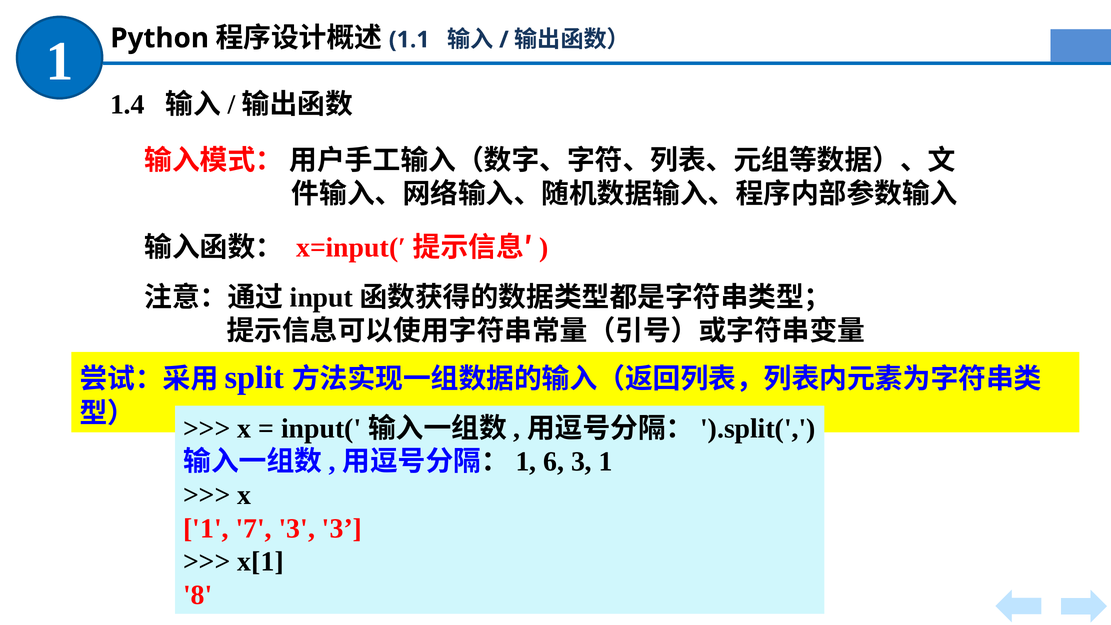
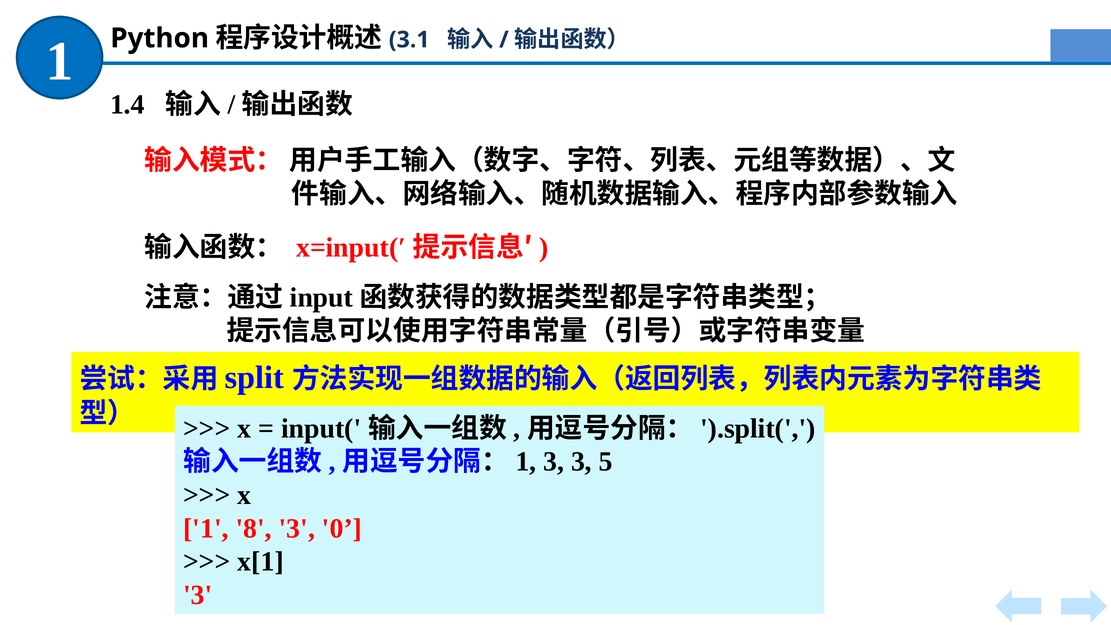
1.1: 1.1 -> 3.1
6 at (554, 462): 6 -> 3
3 1: 1 -> 5
7: 7 -> 8
3 3: 3 -> 0
8 at (198, 595): 8 -> 3
